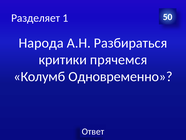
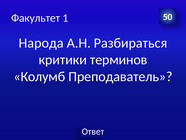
Разделяет: Разделяет -> Факультет
прячемся: прячемся -> терминов
Одновременно: Одновременно -> Преподаватель
